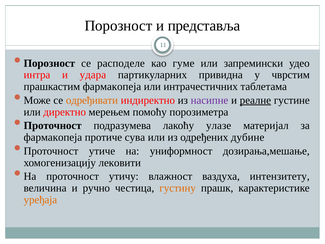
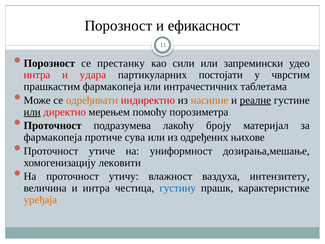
представља: представља -> ефикасност
расподеле: расподеле -> престанку
гуме: гуме -> сили
привидна: привидна -> постојати
насипне colour: purple -> orange
или at (32, 112) underline: none -> present
улазе: улазе -> броју
дубине: дубине -> њихове
и ручно: ручно -> интра
густину colour: orange -> blue
